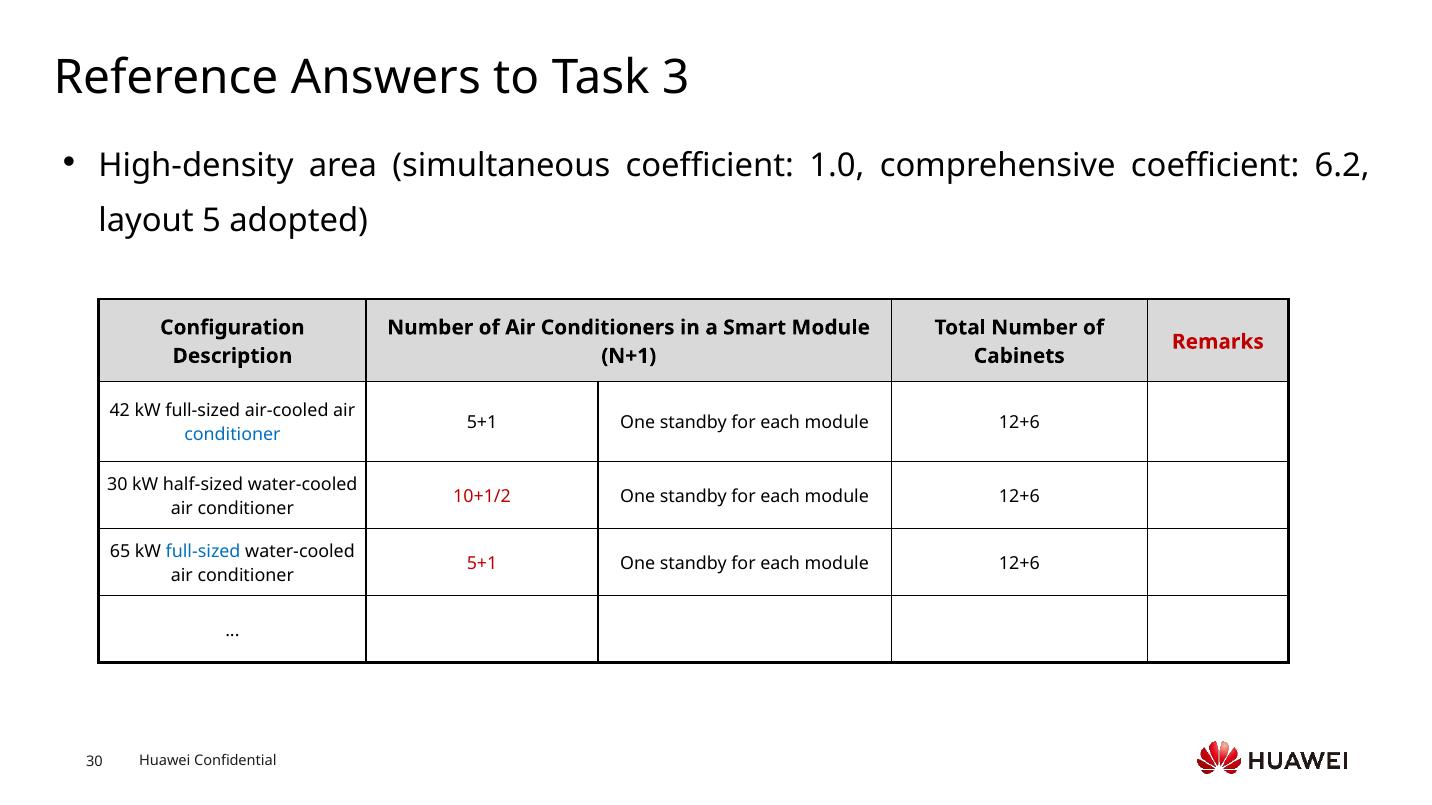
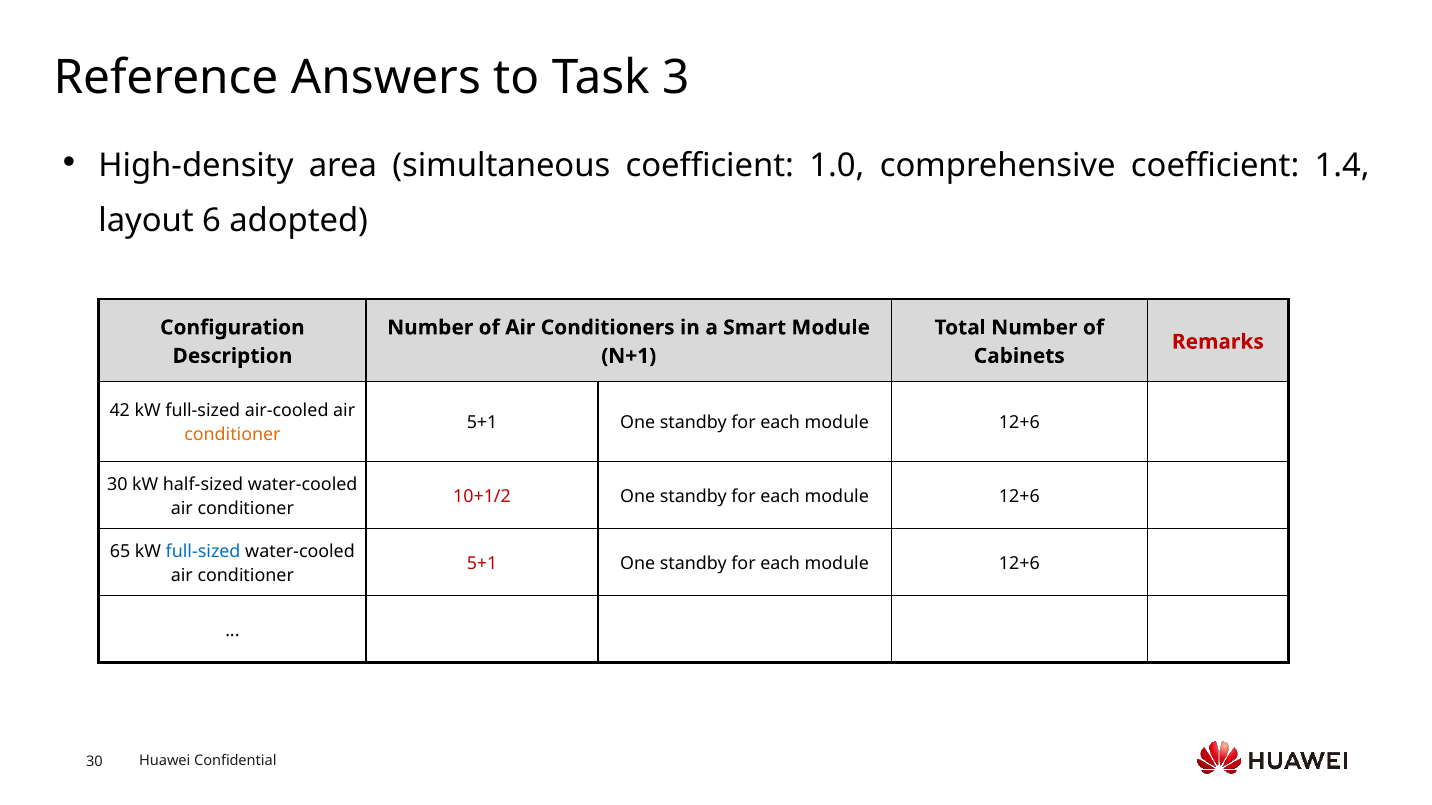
6.2: 6.2 -> 1.4
5: 5 -> 6
conditioner at (232, 435) colour: blue -> orange
